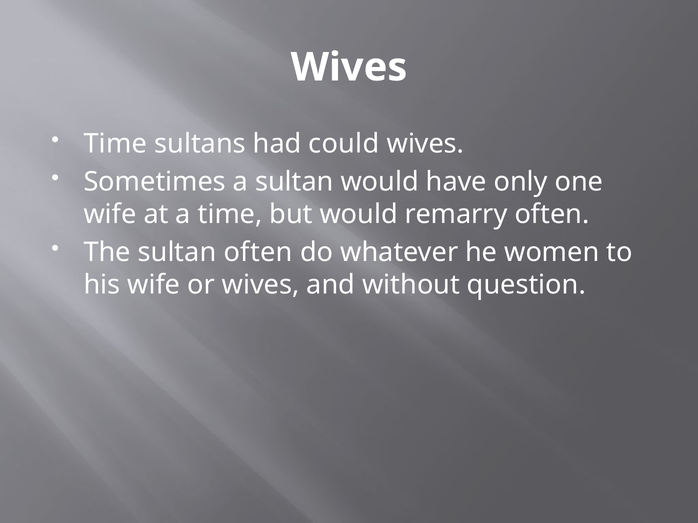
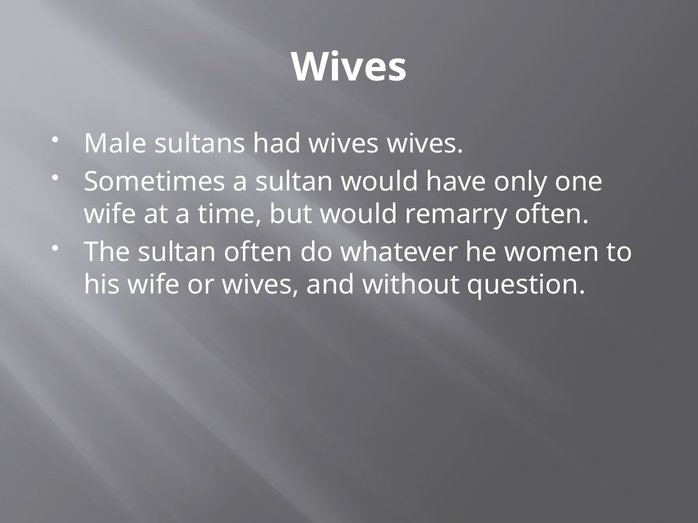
Time at (115, 144): Time -> Male
had could: could -> wives
